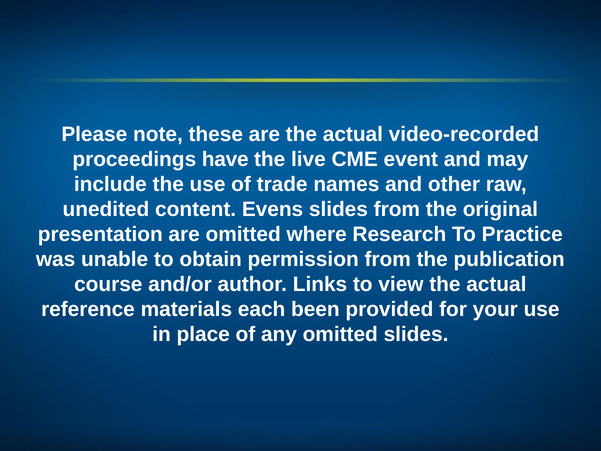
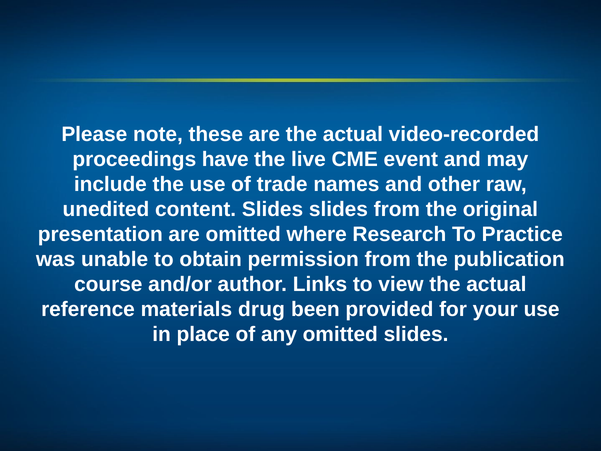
content Evens: Evens -> Slides
each: each -> drug
